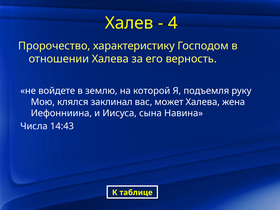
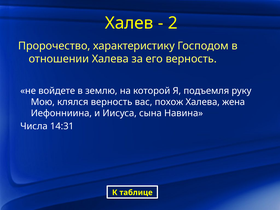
4: 4 -> 2
клялся заклинал: заклинал -> верность
может: может -> похож
14:43: 14:43 -> 14:31
